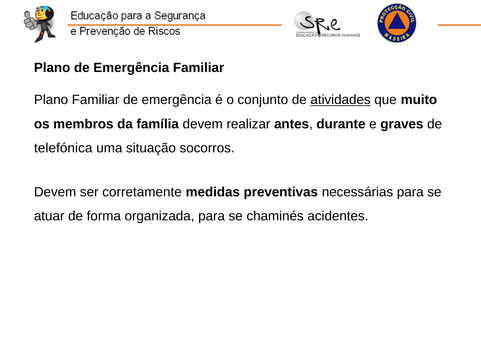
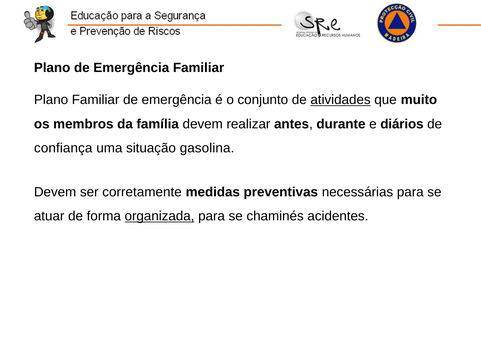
graves: graves -> diários
telefónica: telefónica -> confiança
socorros: socorros -> gasolina
organizada underline: none -> present
